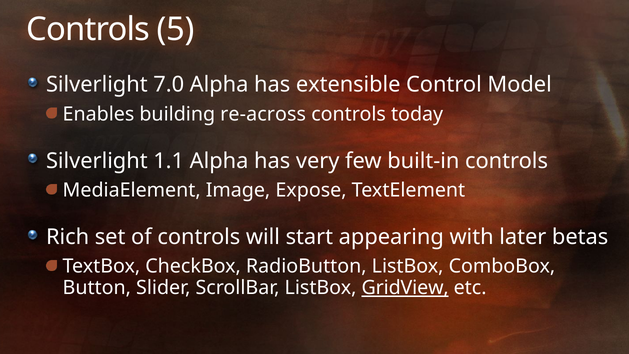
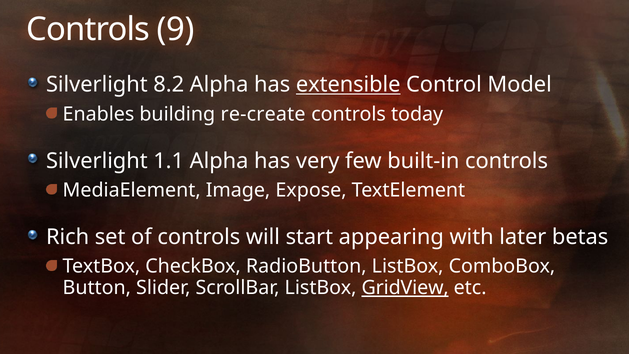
5: 5 -> 9
7.0: 7.0 -> 8.2
extensible underline: none -> present
re-across: re-across -> re-create
